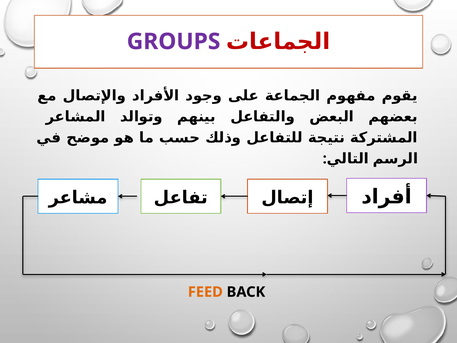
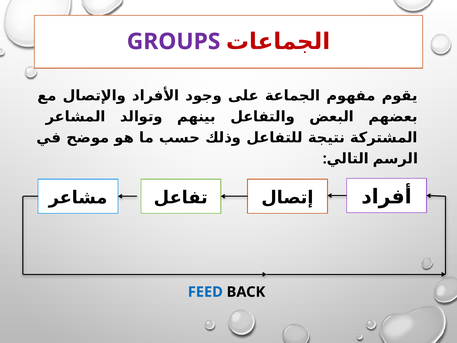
FEED colour: orange -> blue
